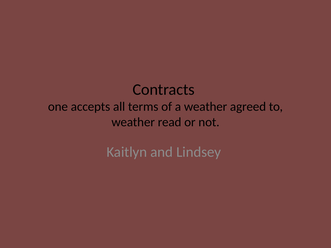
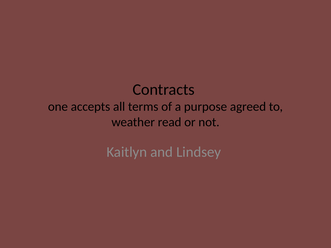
a weather: weather -> purpose
